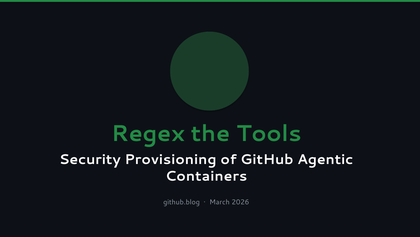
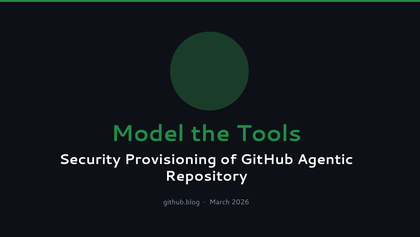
Regex: Regex -> Model
Containers: Containers -> Repository
